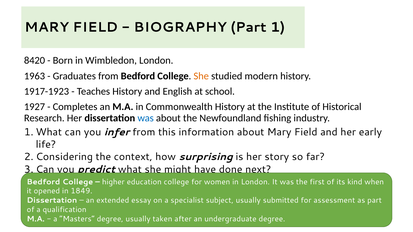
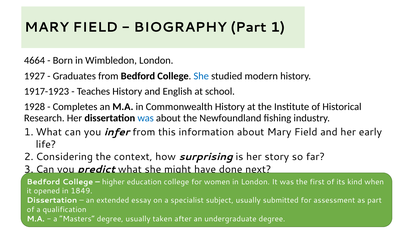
8420: 8420 -> 4664
1963: 1963 -> 1927
She at (201, 76) colour: orange -> blue
1927: 1927 -> 1928
